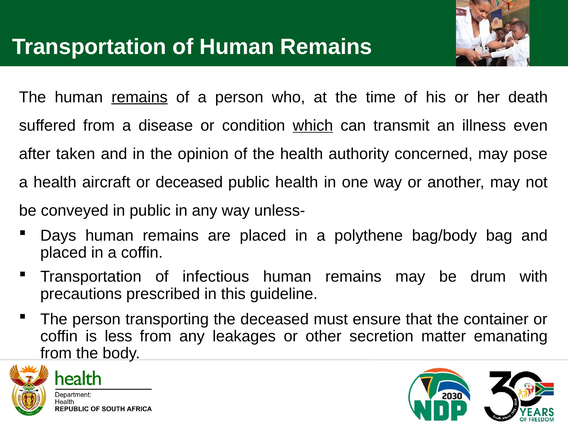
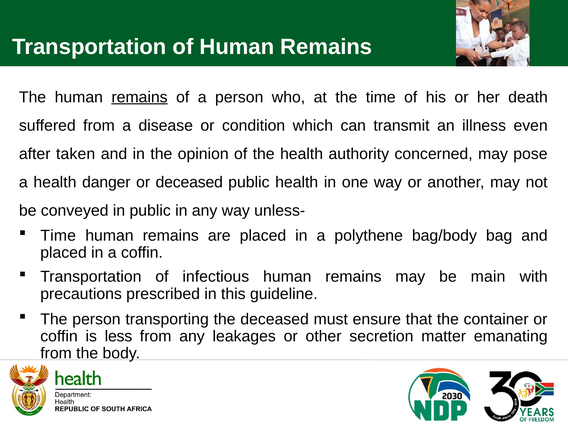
which underline: present -> none
aircraft: aircraft -> danger
Days at (58, 236): Days -> Time
drum: drum -> main
